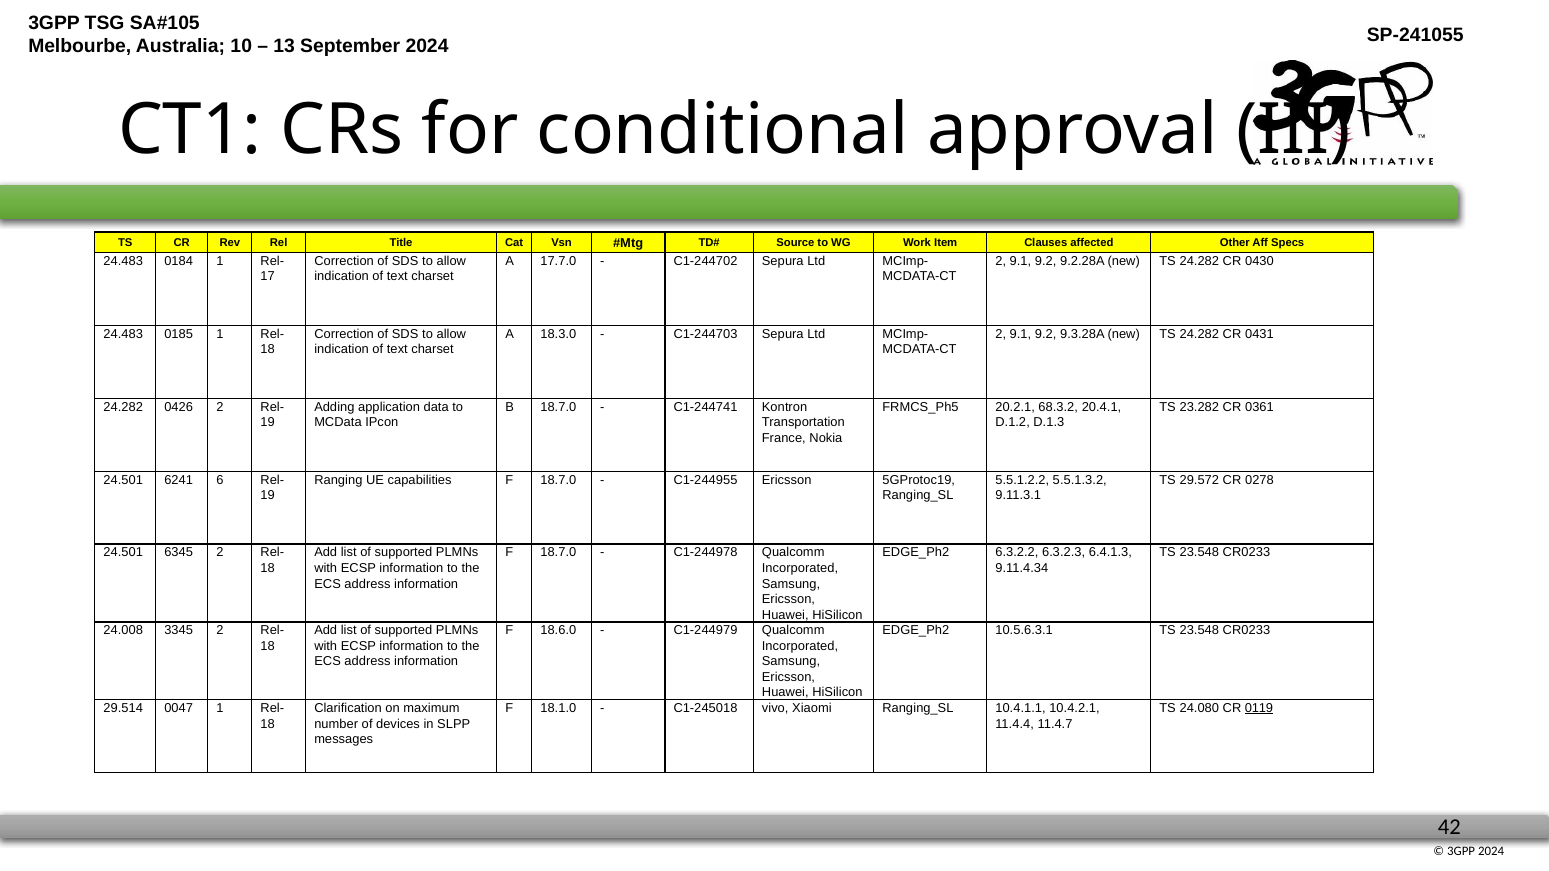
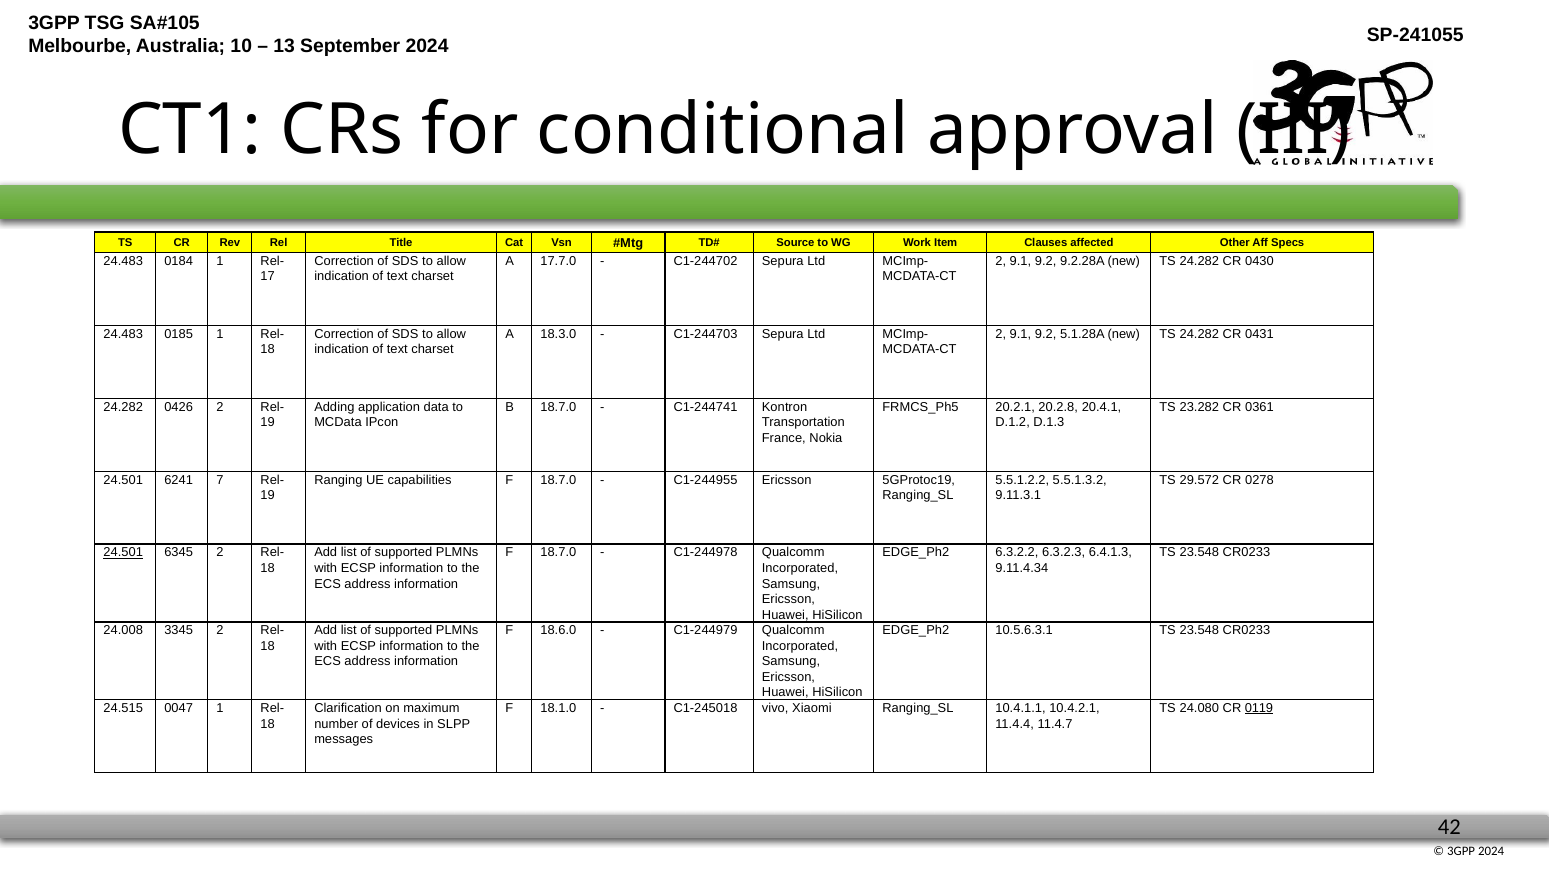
9.3.28A: 9.3.28A -> 5.1.28A
68.3.2: 68.3.2 -> 20.2.8
6: 6 -> 7
24.501 at (123, 553) underline: none -> present
29.514: 29.514 -> 24.515
